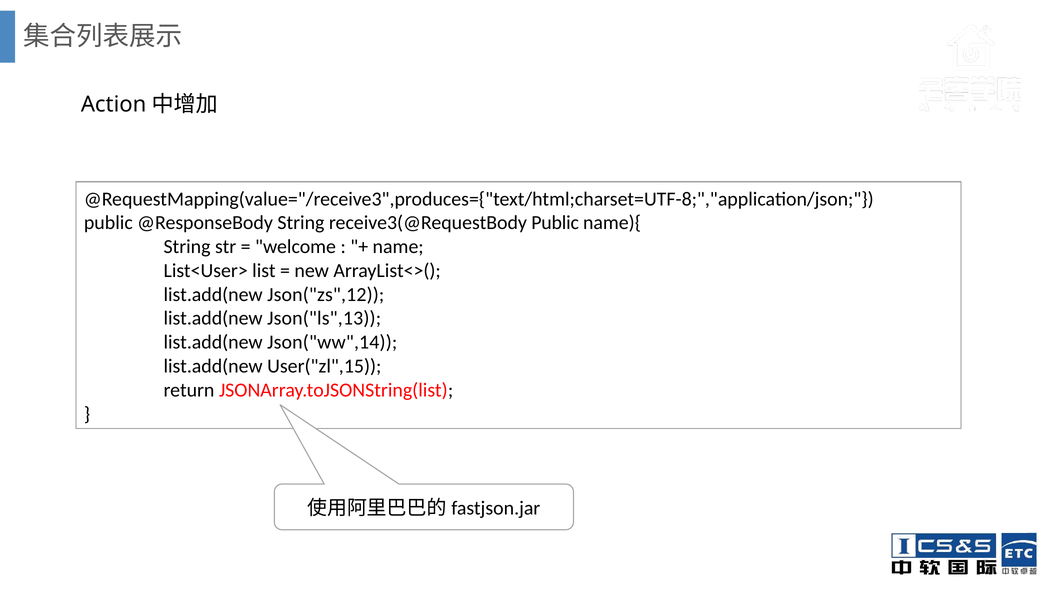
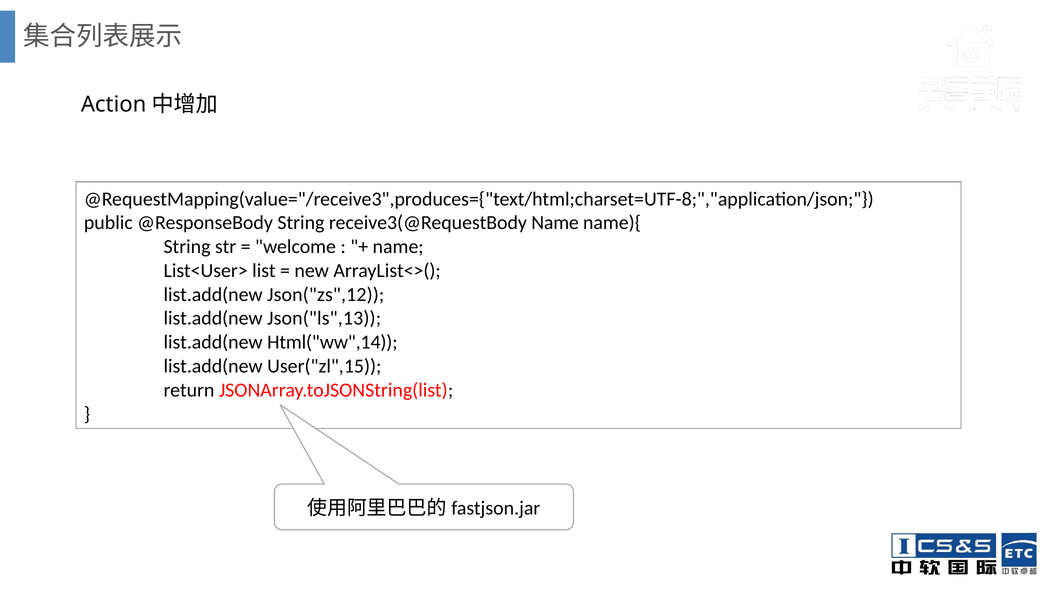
receive3(@RequestBody Public: Public -> Name
Json("ww",14: Json("ww",14 -> Html("ww",14
